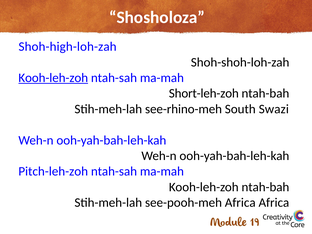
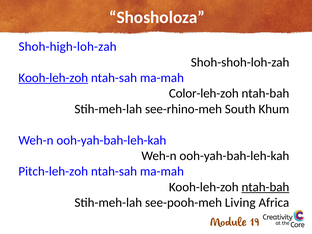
Short-leh-zoh: Short-leh-zoh -> Color-leh-zoh
Swazi: Swazi -> Khum
ntah-bah at (265, 187) underline: none -> present
see-pooh-meh Africa: Africa -> Living
